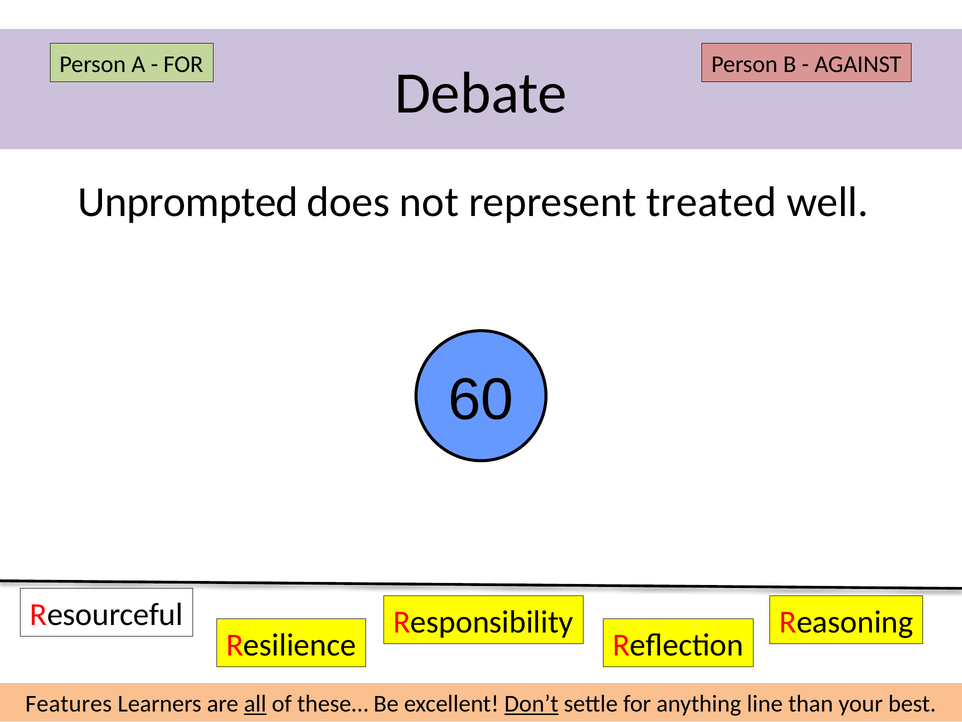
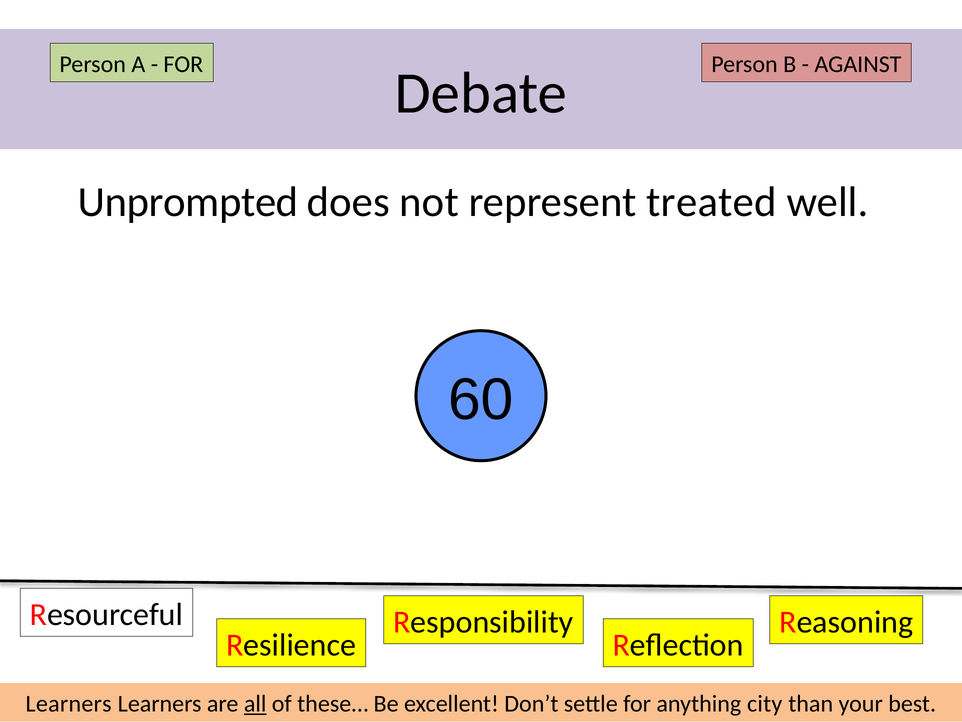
Features at (69, 703): Features -> Learners
Don’t underline: present -> none
line: line -> city
